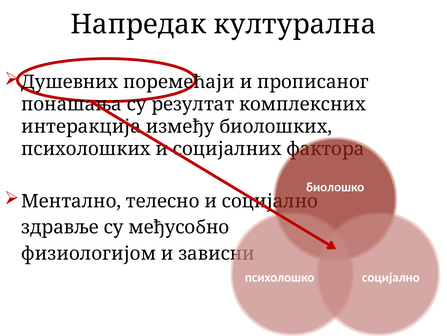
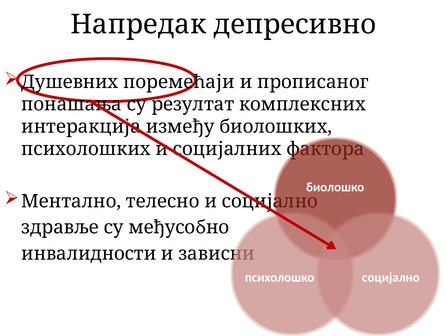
културална: културална -> депресивно
физиологијом: физиологијом -> инвалидности
